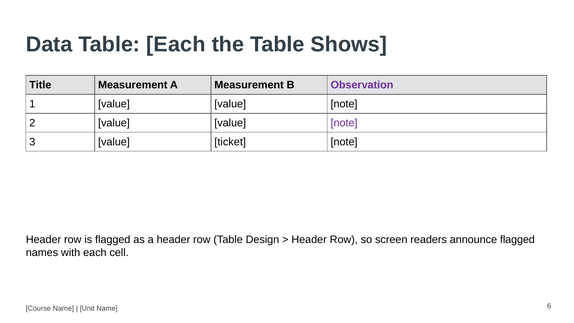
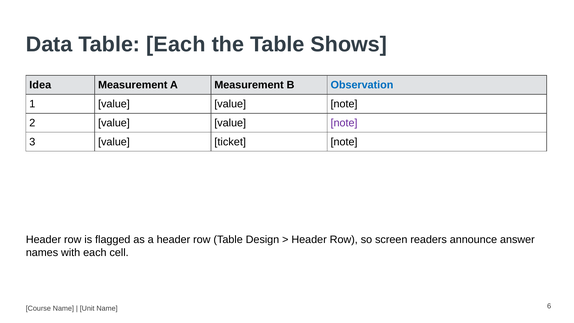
Title: Title -> Idea
Observation colour: purple -> blue
announce flagged: flagged -> answer
